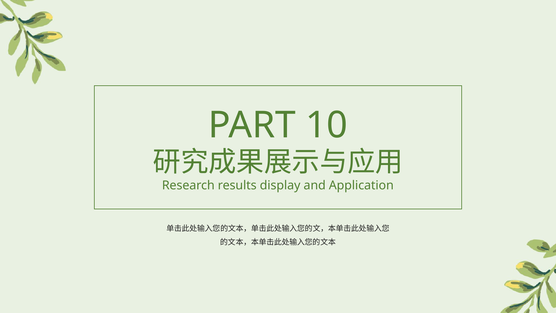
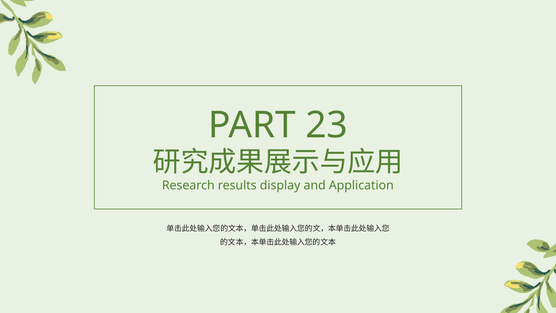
10: 10 -> 23
